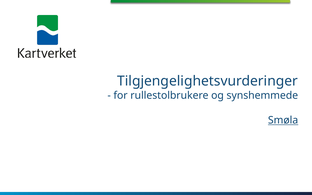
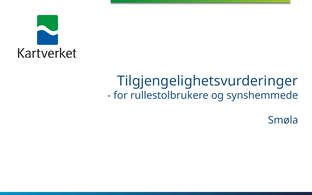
Smøla underline: present -> none
